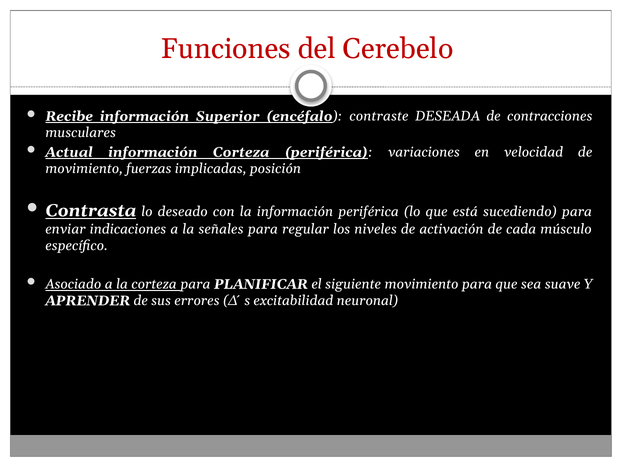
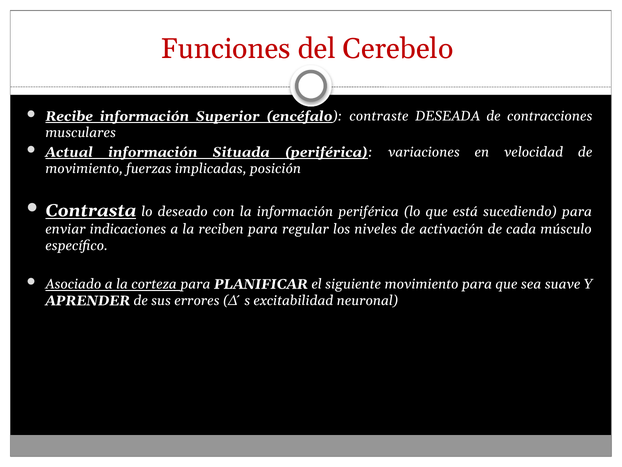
información Corteza: Corteza -> Situada
señales: señales -> reciben
